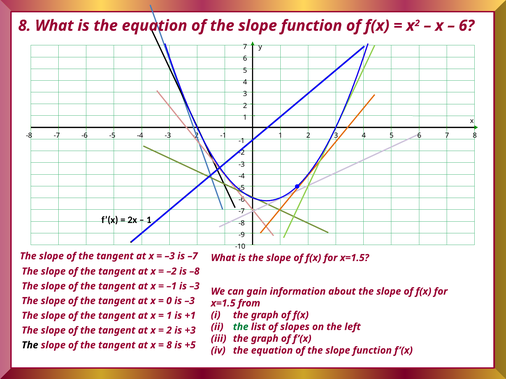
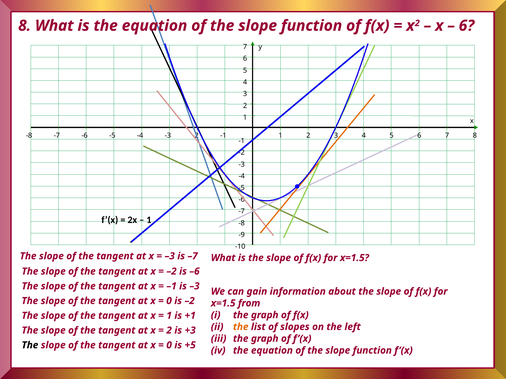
–8: –8 -> –6
0 is –3: –3 -> –2
the at (241, 327) colour: green -> orange
8 at (169, 346): 8 -> 0
